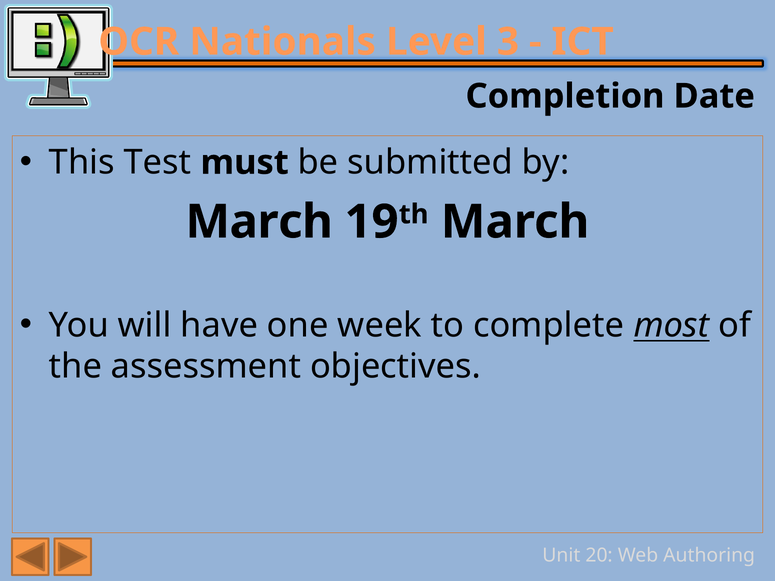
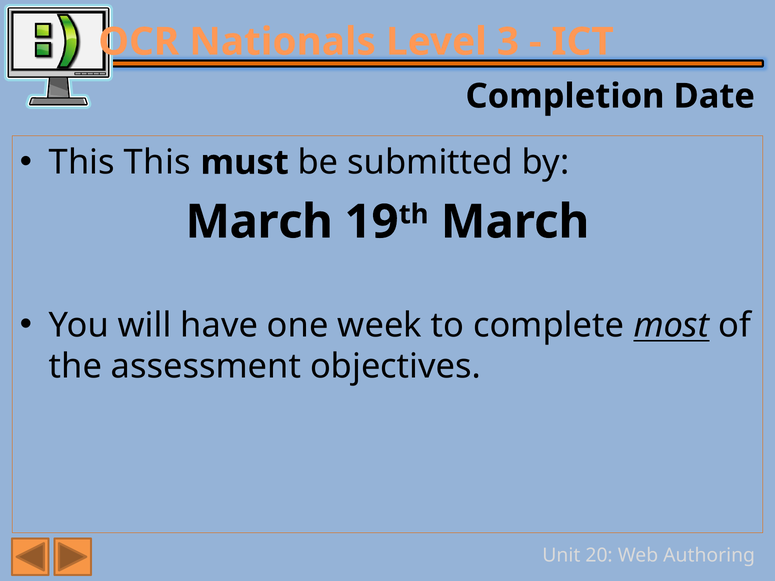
This Test: Test -> This
